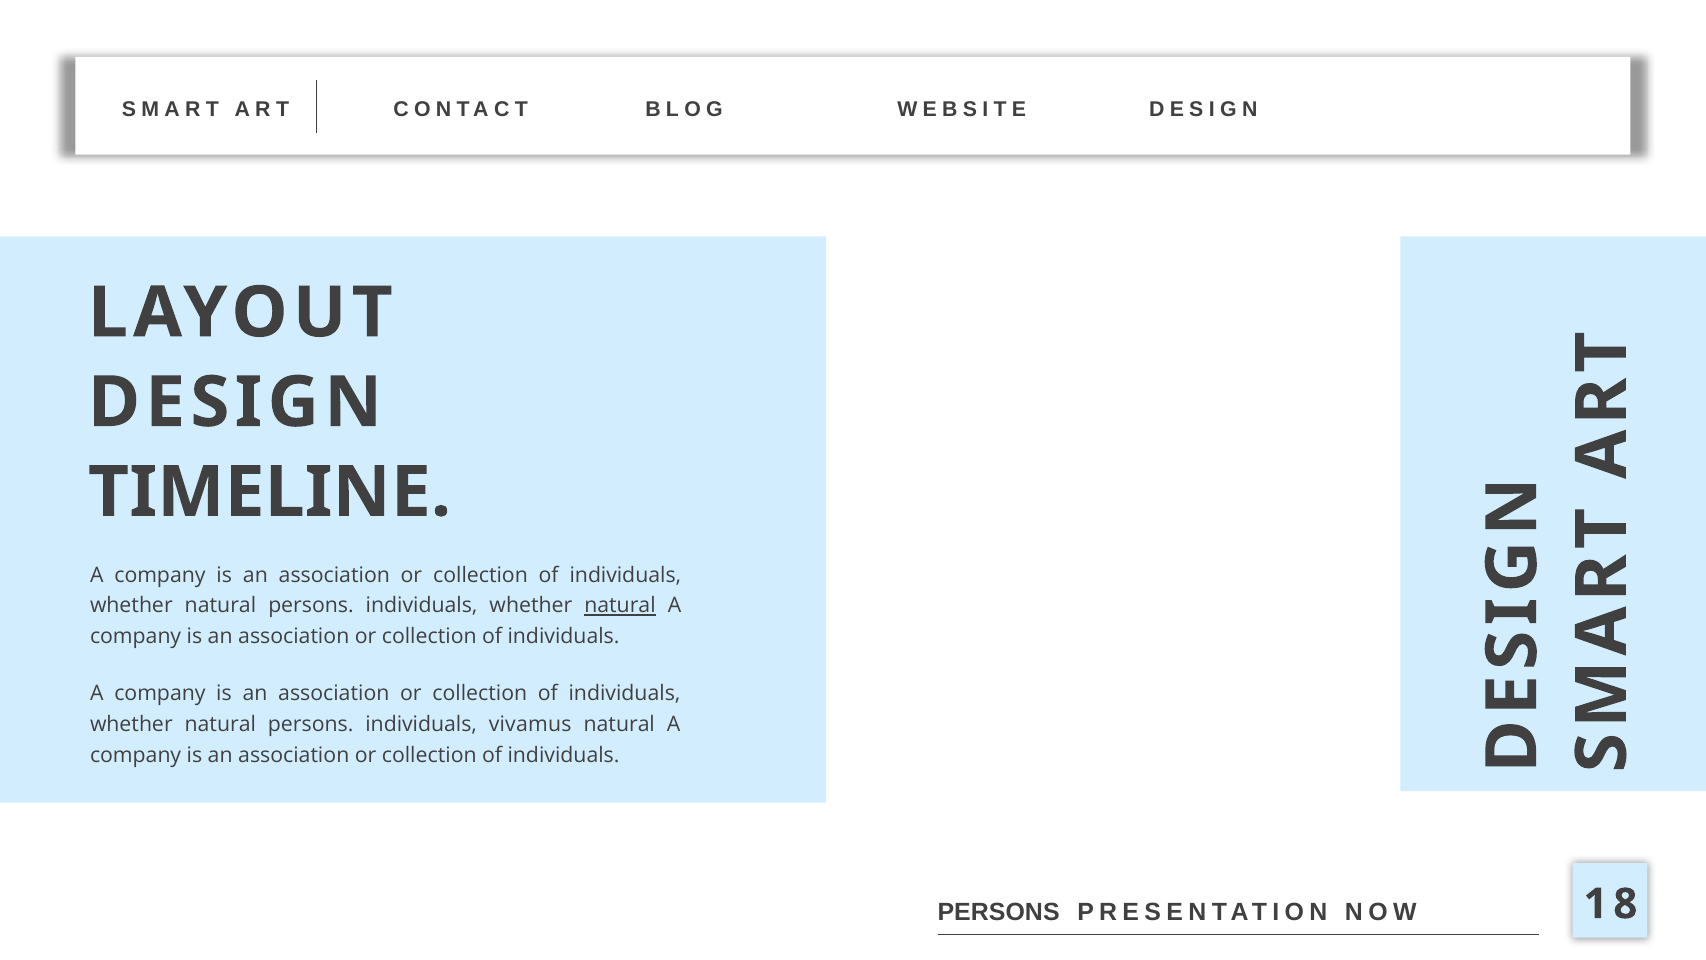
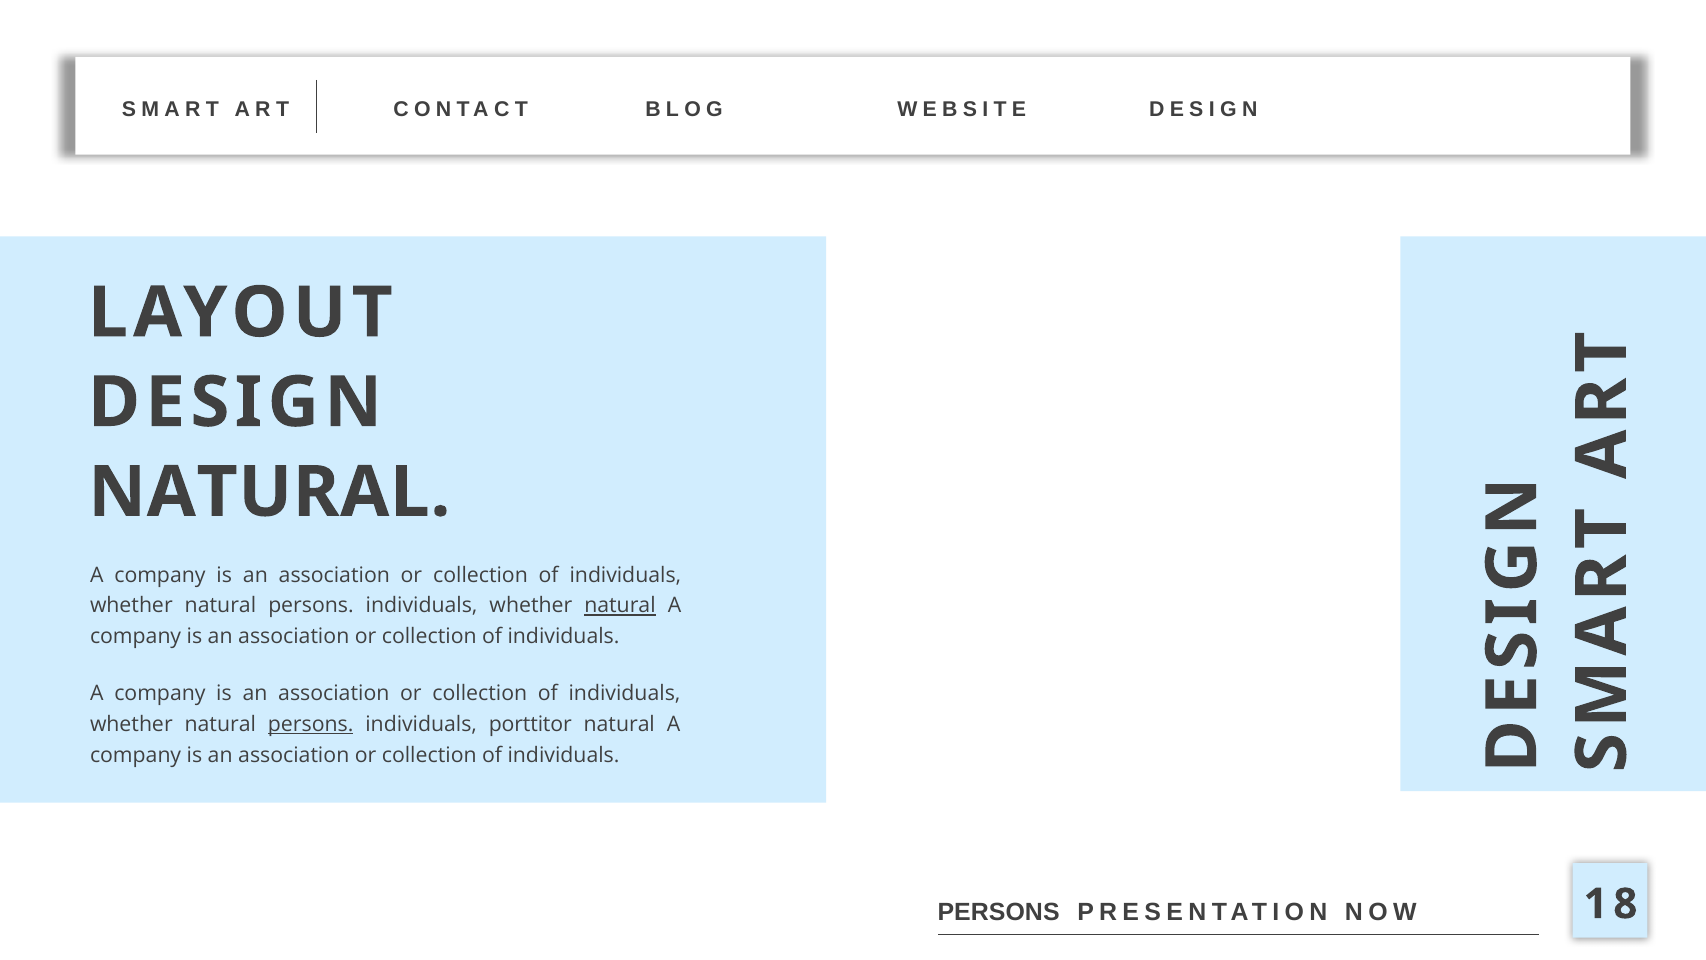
TIMELINE at (270, 492): TIMELINE -> NATURAL
persons at (311, 724) underline: none -> present
vivamus: vivamus -> porttitor
